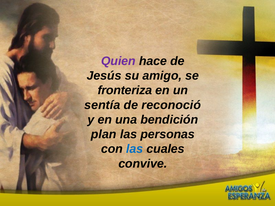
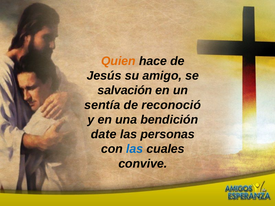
Quien colour: purple -> orange
fronteriza: fronteriza -> salvación
plan: plan -> date
